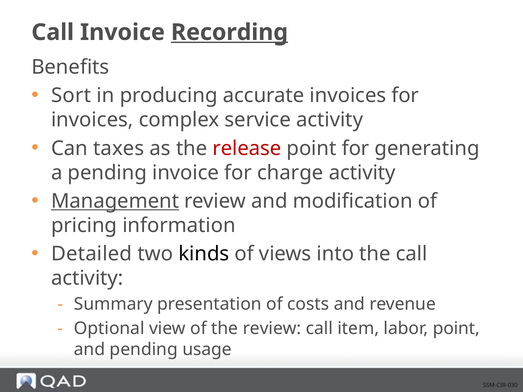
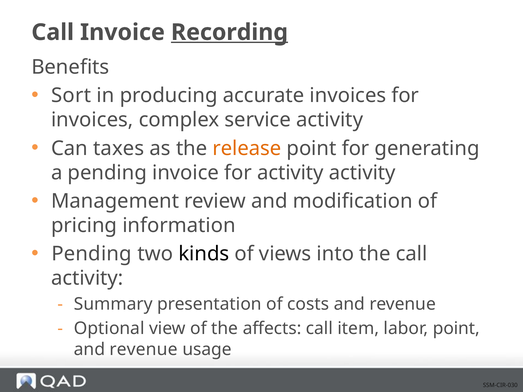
release colour: red -> orange
for charge: charge -> activity
Management underline: present -> none
Detailed at (92, 254): Detailed -> Pending
the review: review -> affects
pending at (144, 350): pending -> revenue
